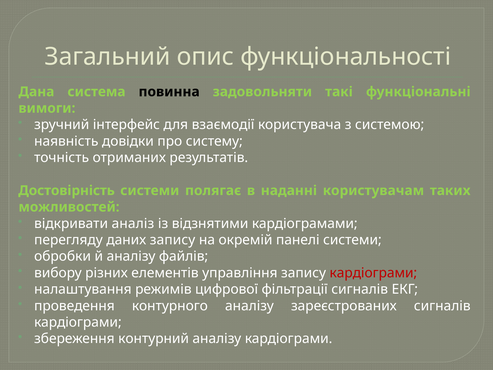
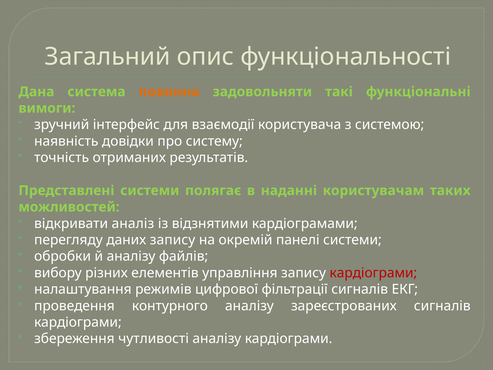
повинна colour: black -> orange
Достовірність: Достовірність -> Представлені
контурний: контурний -> чутливості
